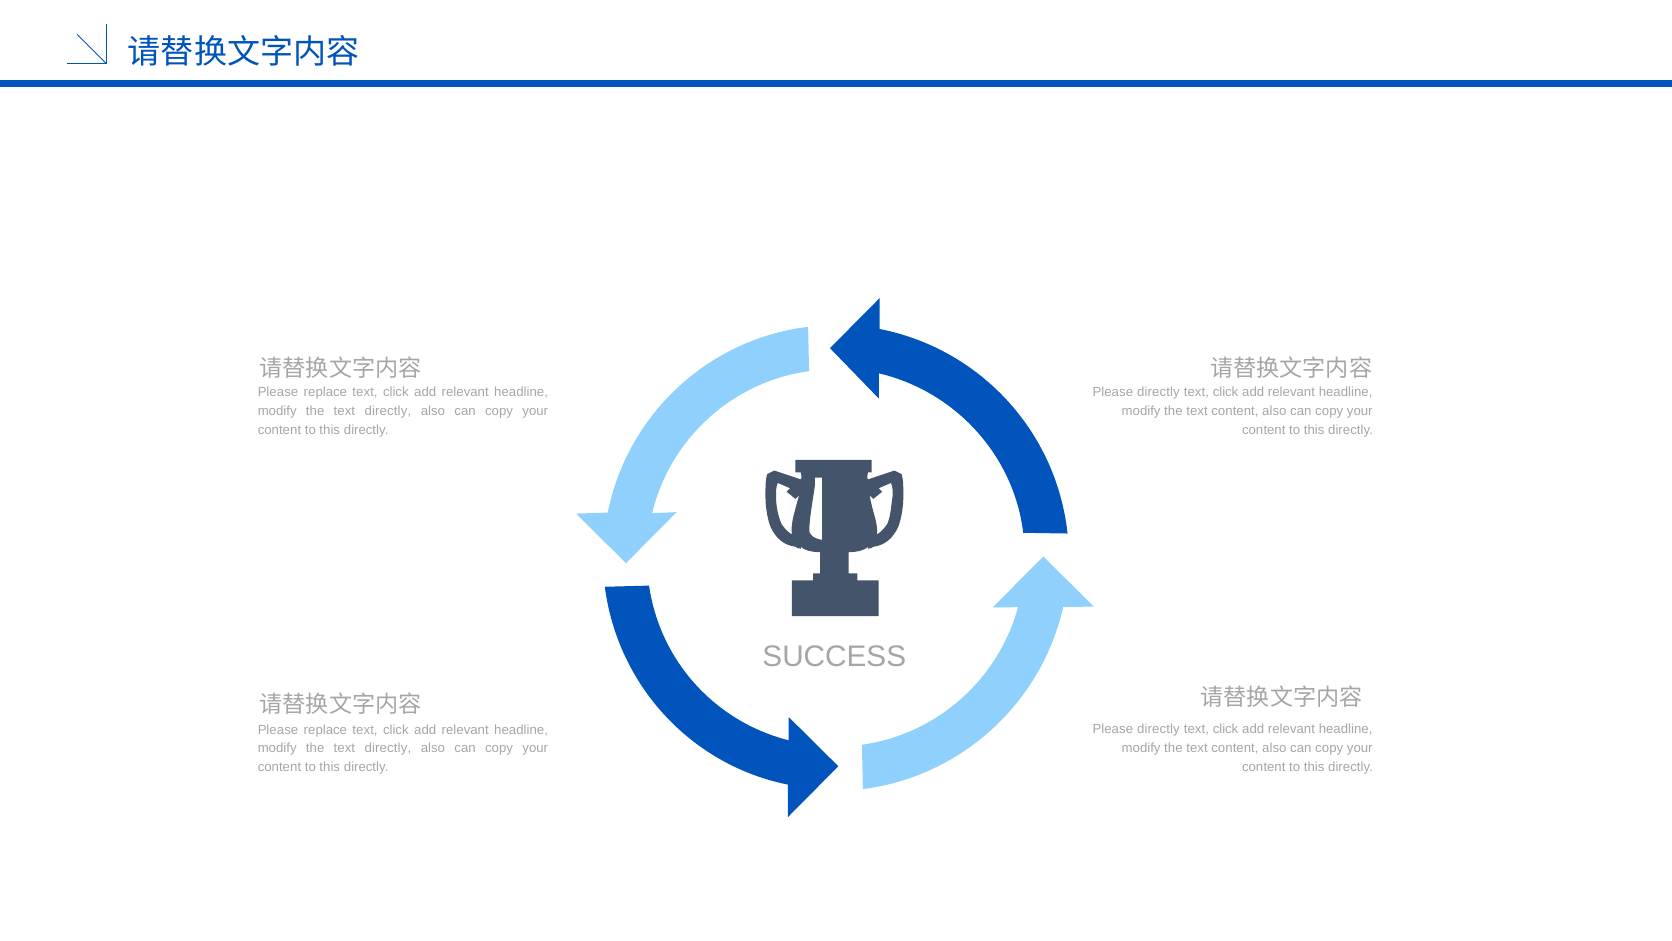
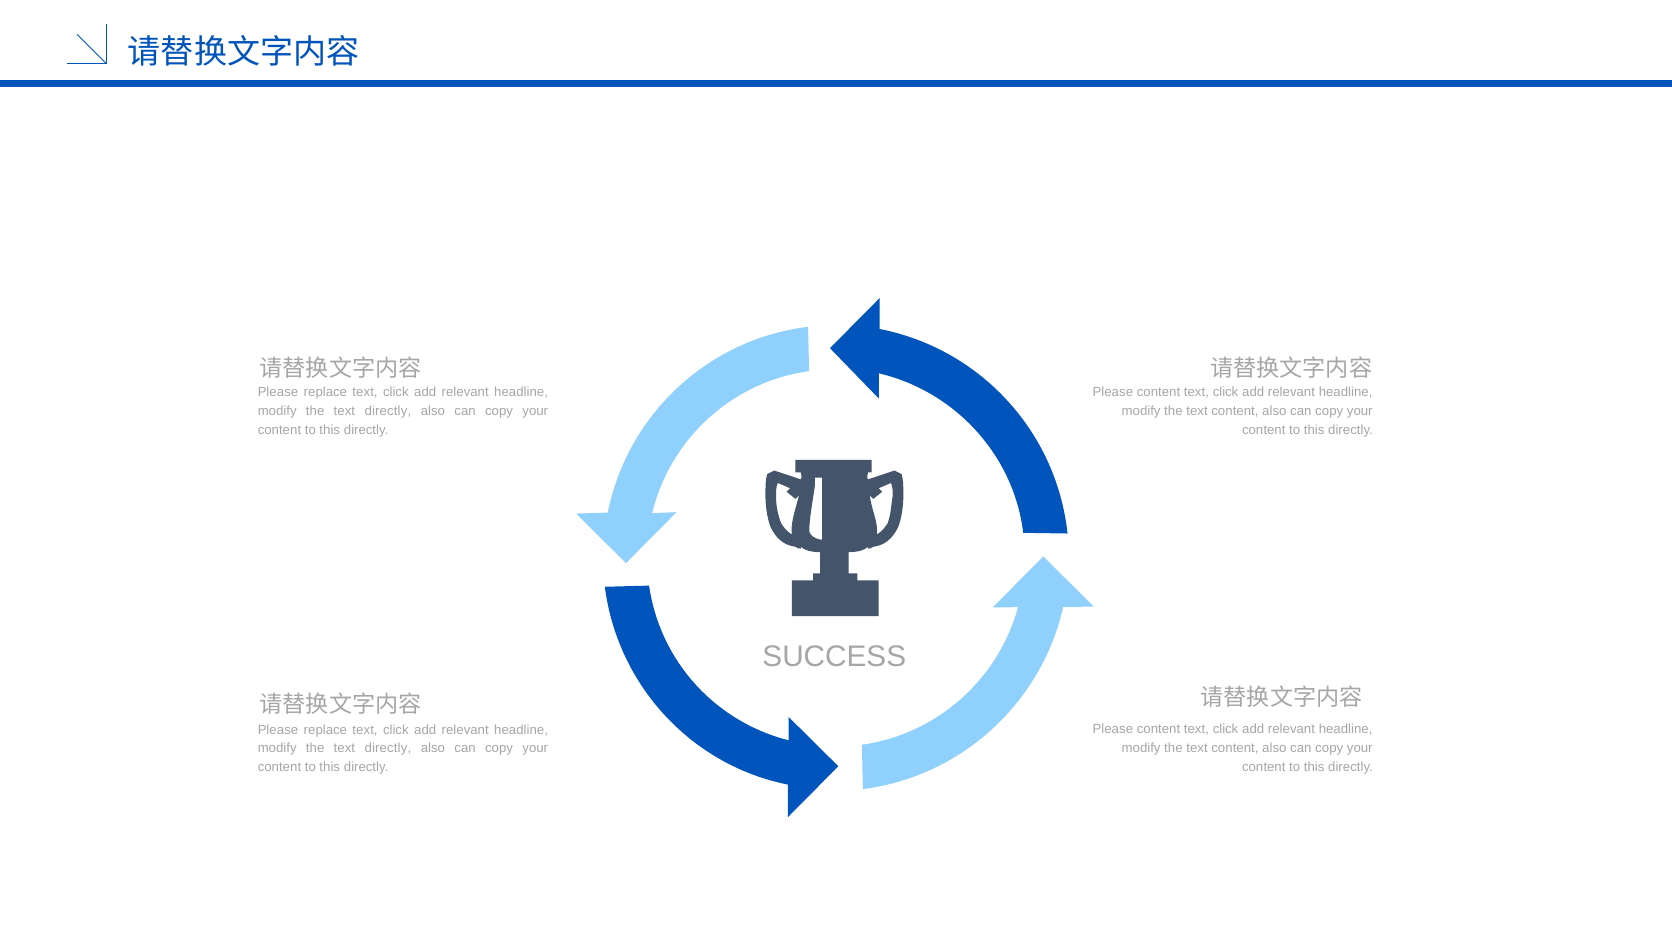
directly at (1158, 392): directly -> content
directly at (1158, 728): directly -> content
